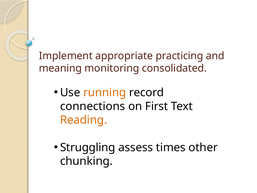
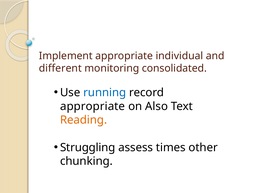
practicing: practicing -> individual
meaning: meaning -> different
running colour: orange -> blue
connections at (93, 106): connections -> appropriate
First: First -> Also
